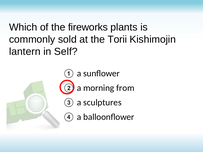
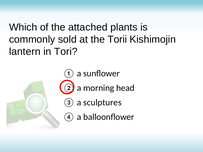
fireworks: fireworks -> attached
Self: Self -> Tori
from: from -> head
